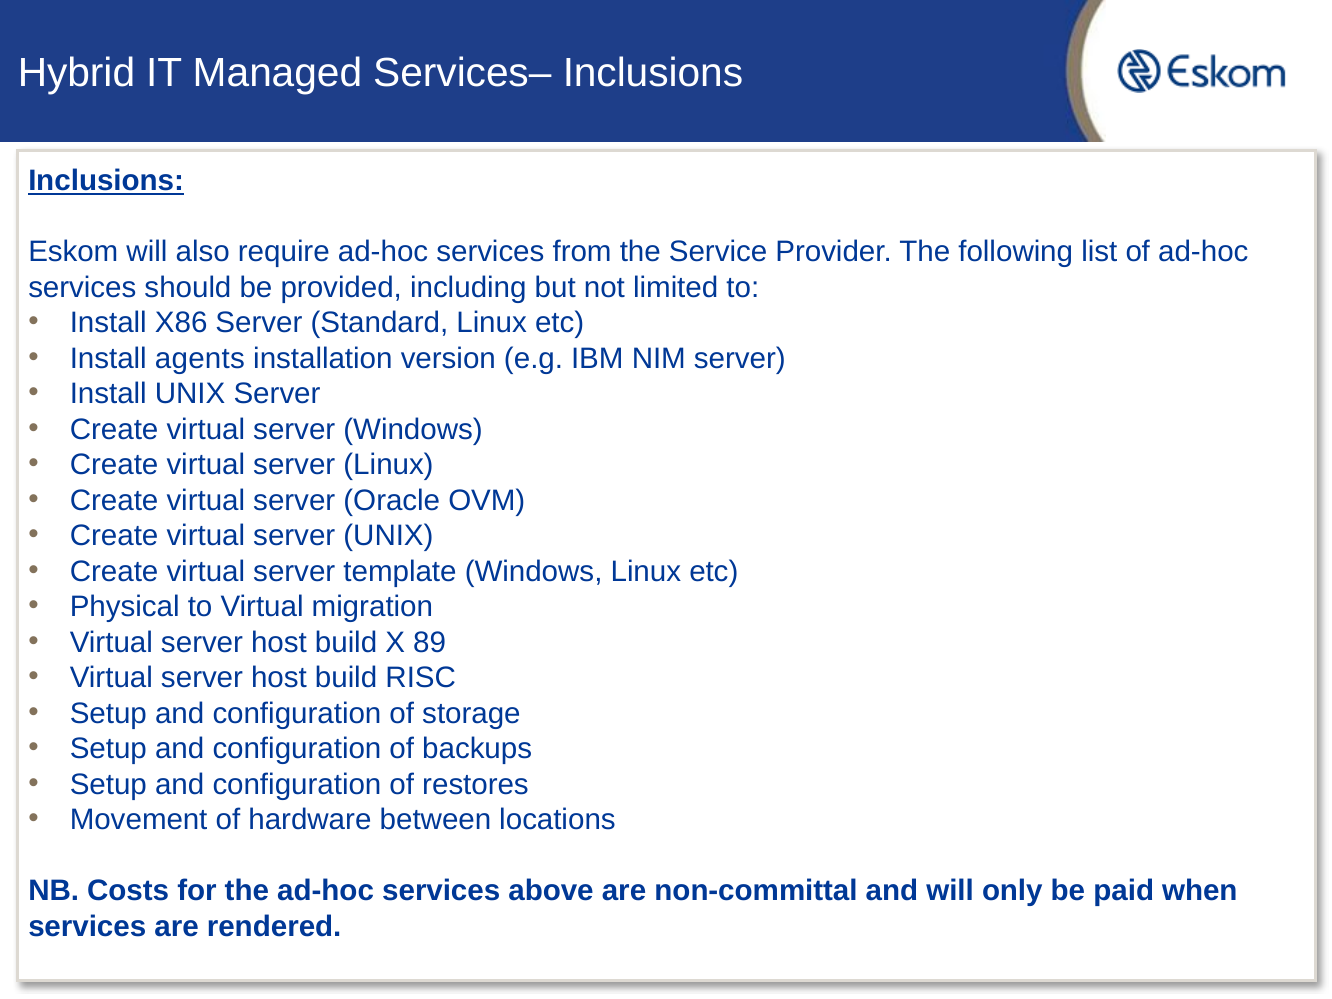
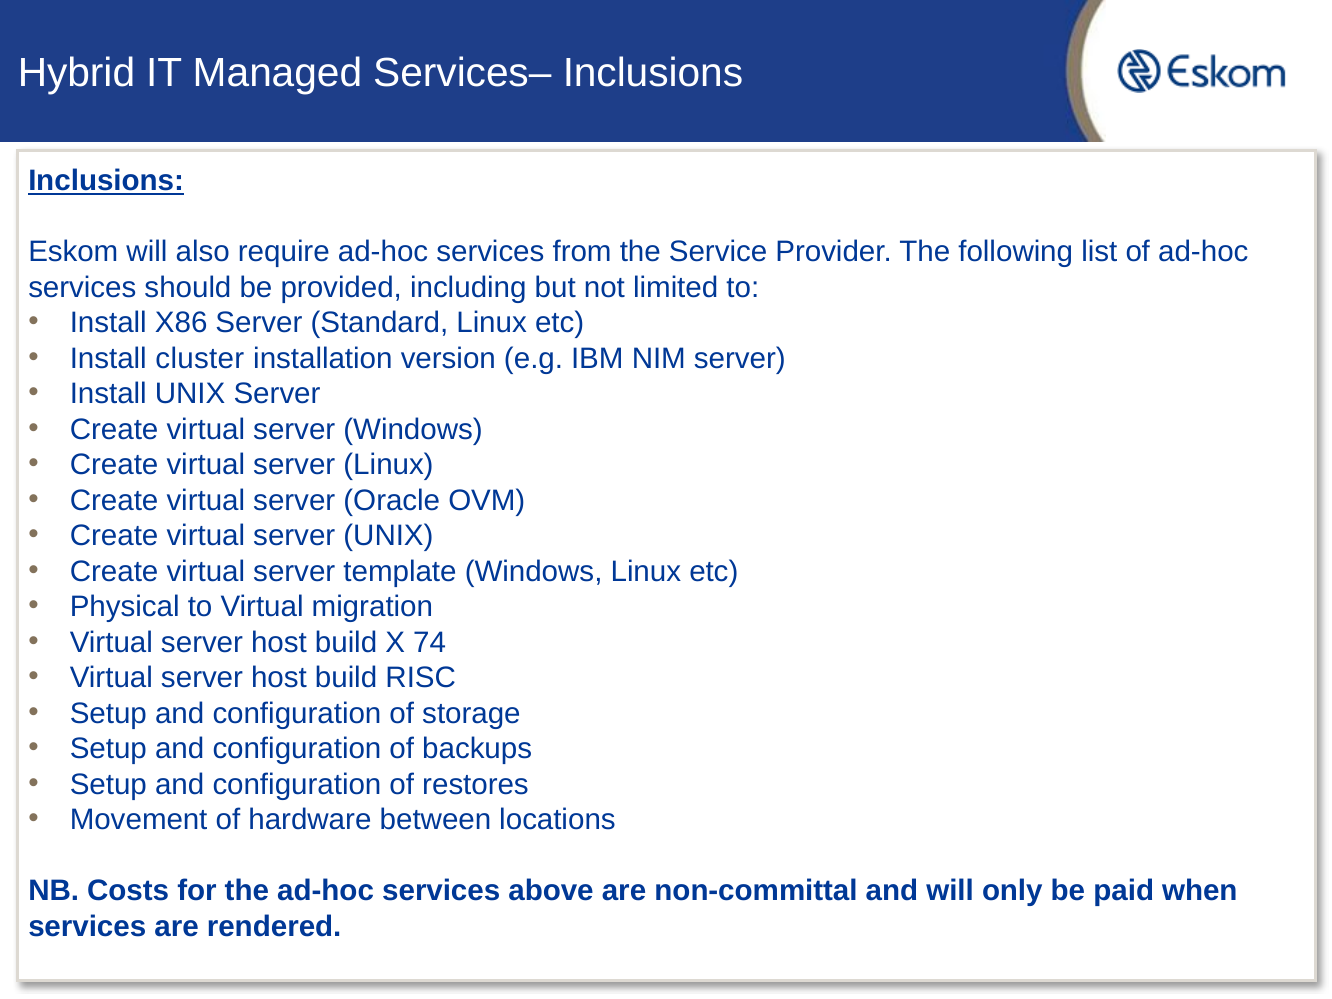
agents: agents -> cluster
89: 89 -> 74
